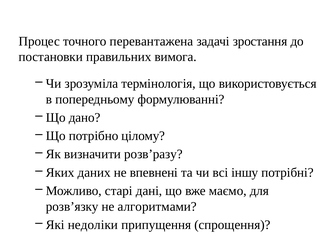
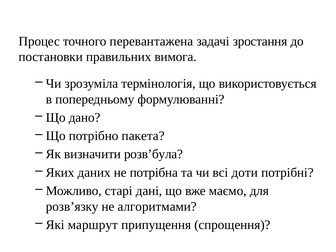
цілому: цілому -> пакета
розв’разу: розв’разу -> розв’була
впевнені: впевнені -> потрібна
іншу: іншу -> доти
недоліки: недоліки -> маршрут
